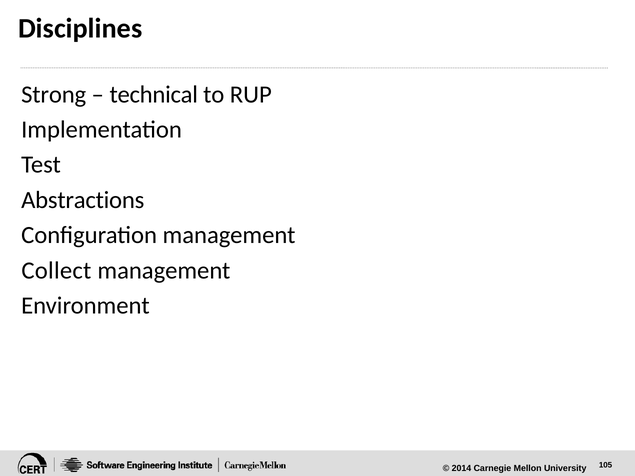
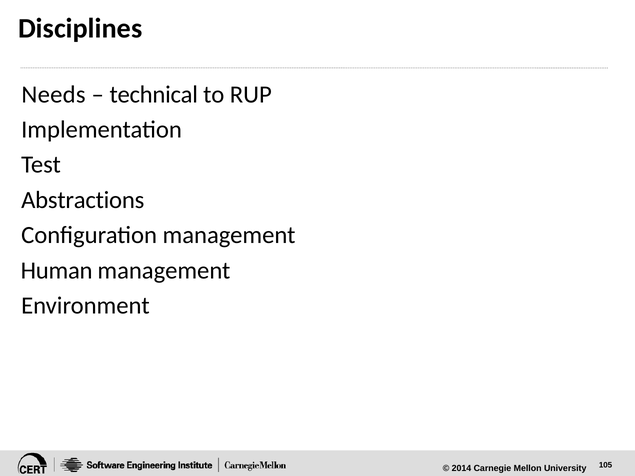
Strong: Strong -> Needs
Collect: Collect -> Human
